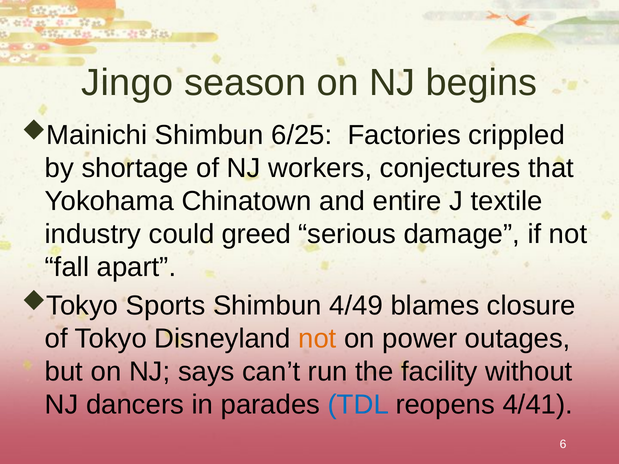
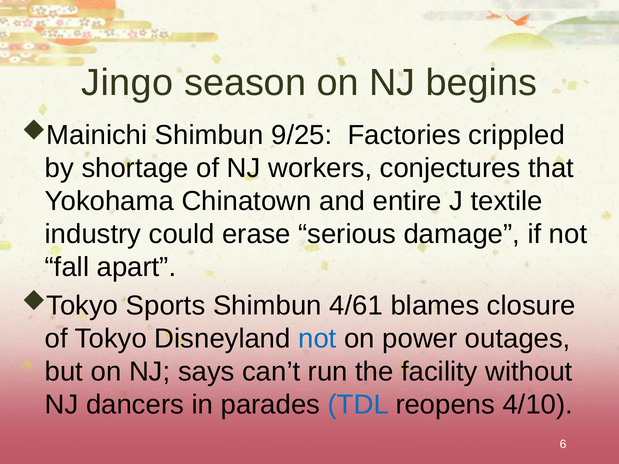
6/25: 6/25 -> 9/25
greed: greed -> erase
4/49: 4/49 -> 4/61
not at (317, 339) colour: orange -> blue
4/41: 4/41 -> 4/10
